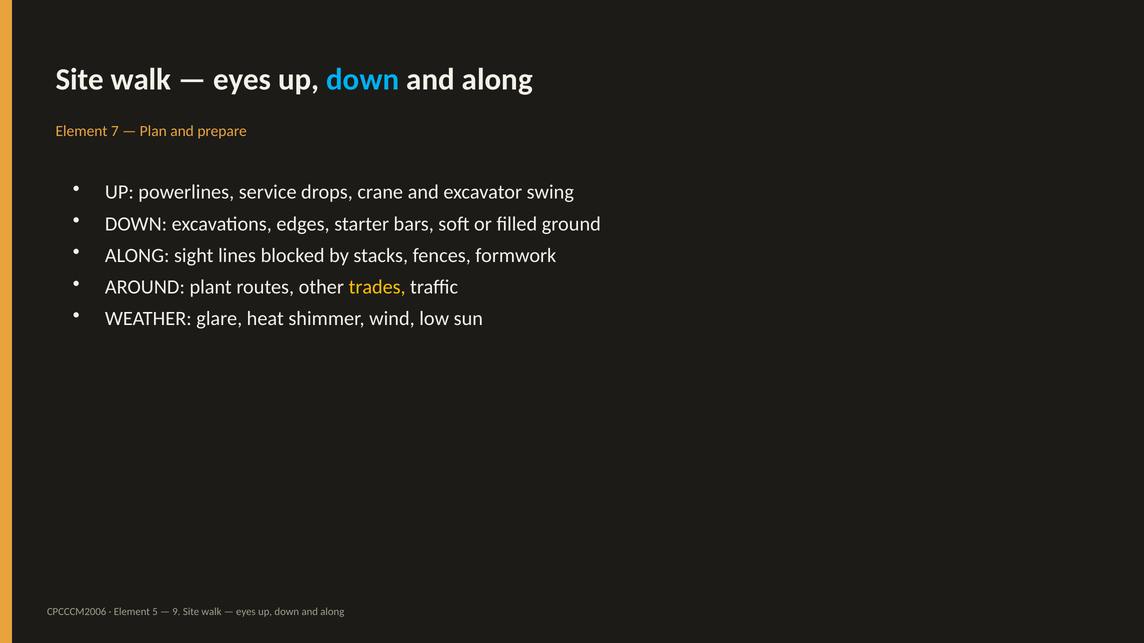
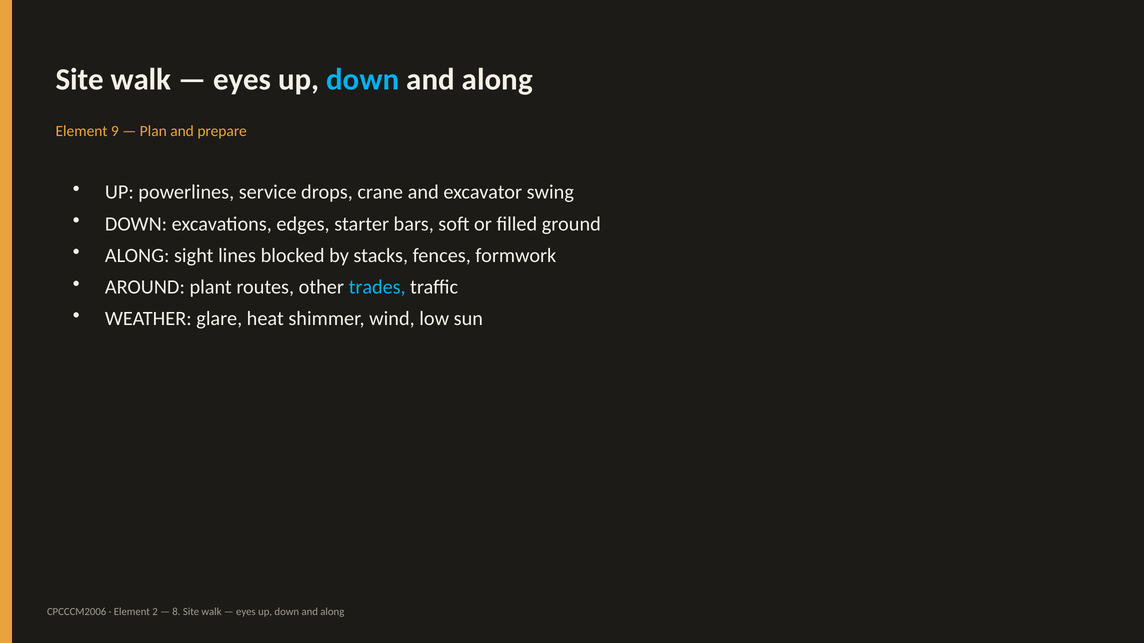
7: 7 -> 9
trades colour: yellow -> light blue
5: 5 -> 2
9: 9 -> 8
